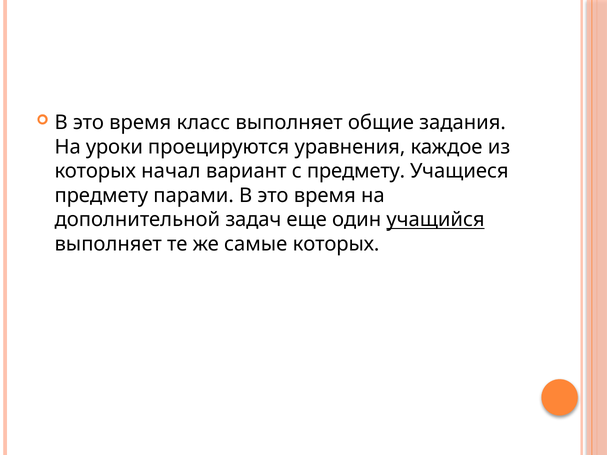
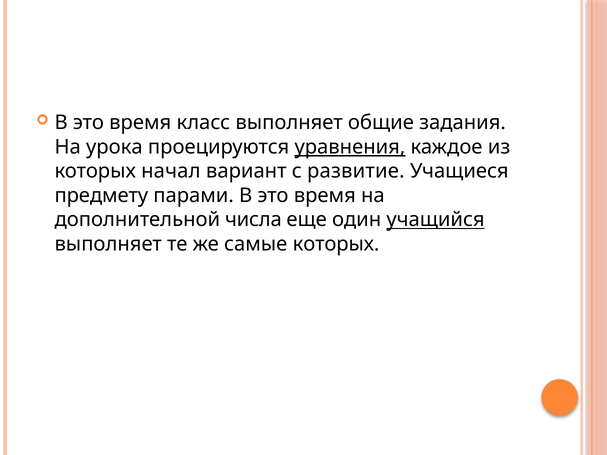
уроки: уроки -> урока
уравнения underline: none -> present
с предмету: предмету -> развитие
задач: задач -> числа
